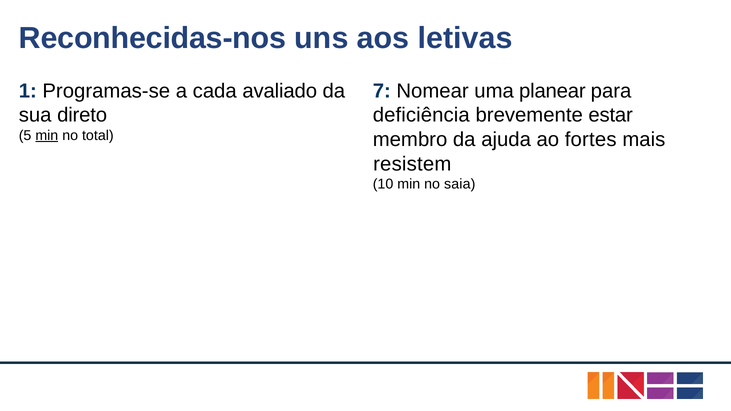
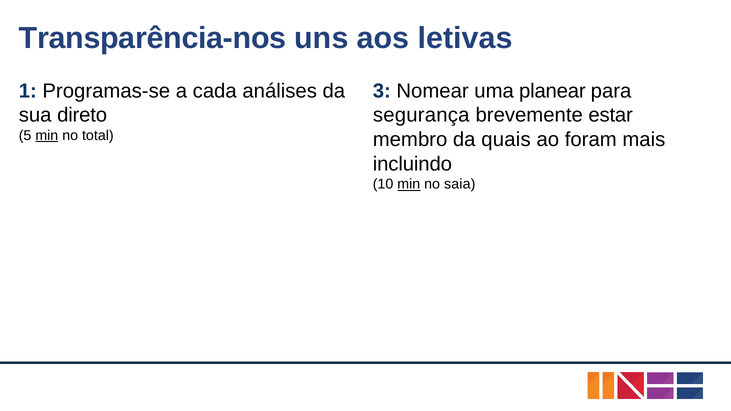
Reconhecidas-nos: Reconhecidas-nos -> Transparência-nos
avaliado: avaliado -> análises
7: 7 -> 3
deficiência: deficiência -> segurança
ajuda: ajuda -> quais
fortes: fortes -> foram
resistem: resistem -> incluindo
min at (409, 184) underline: none -> present
